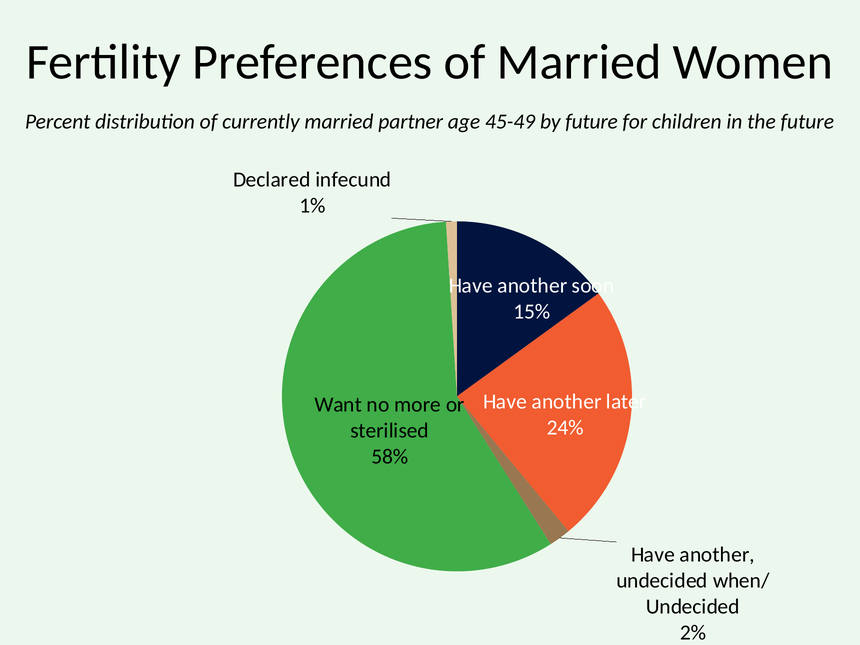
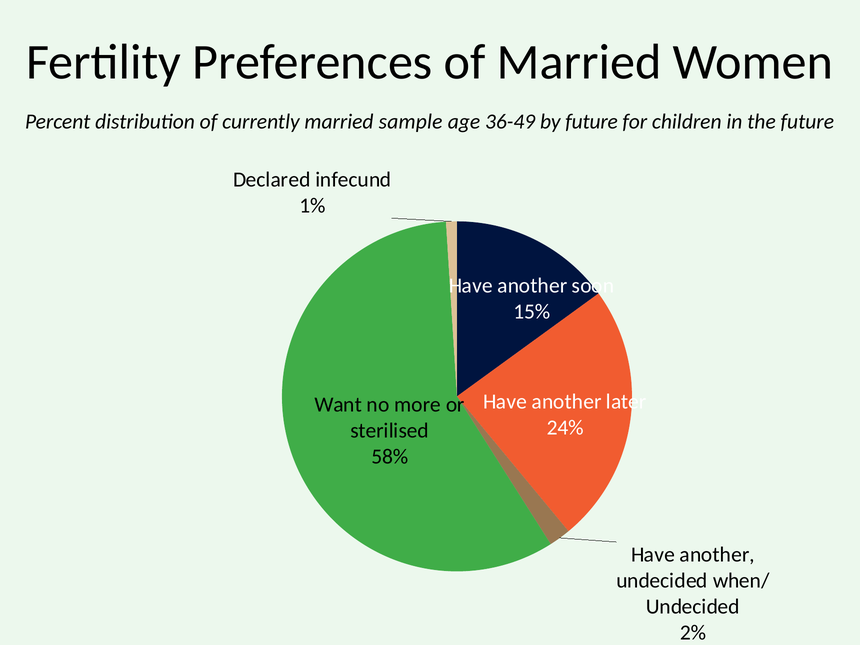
partner: partner -> sample
45-49: 45-49 -> 36-49
